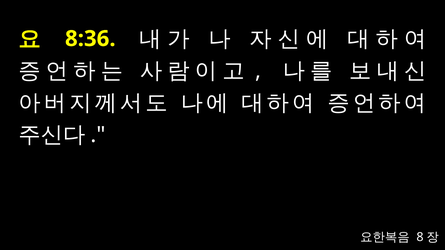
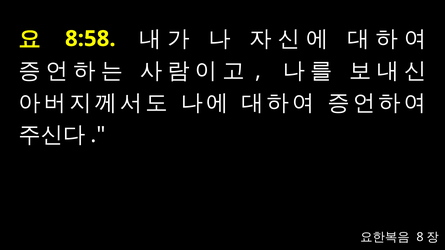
8:36: 8:36 -> 8:58
